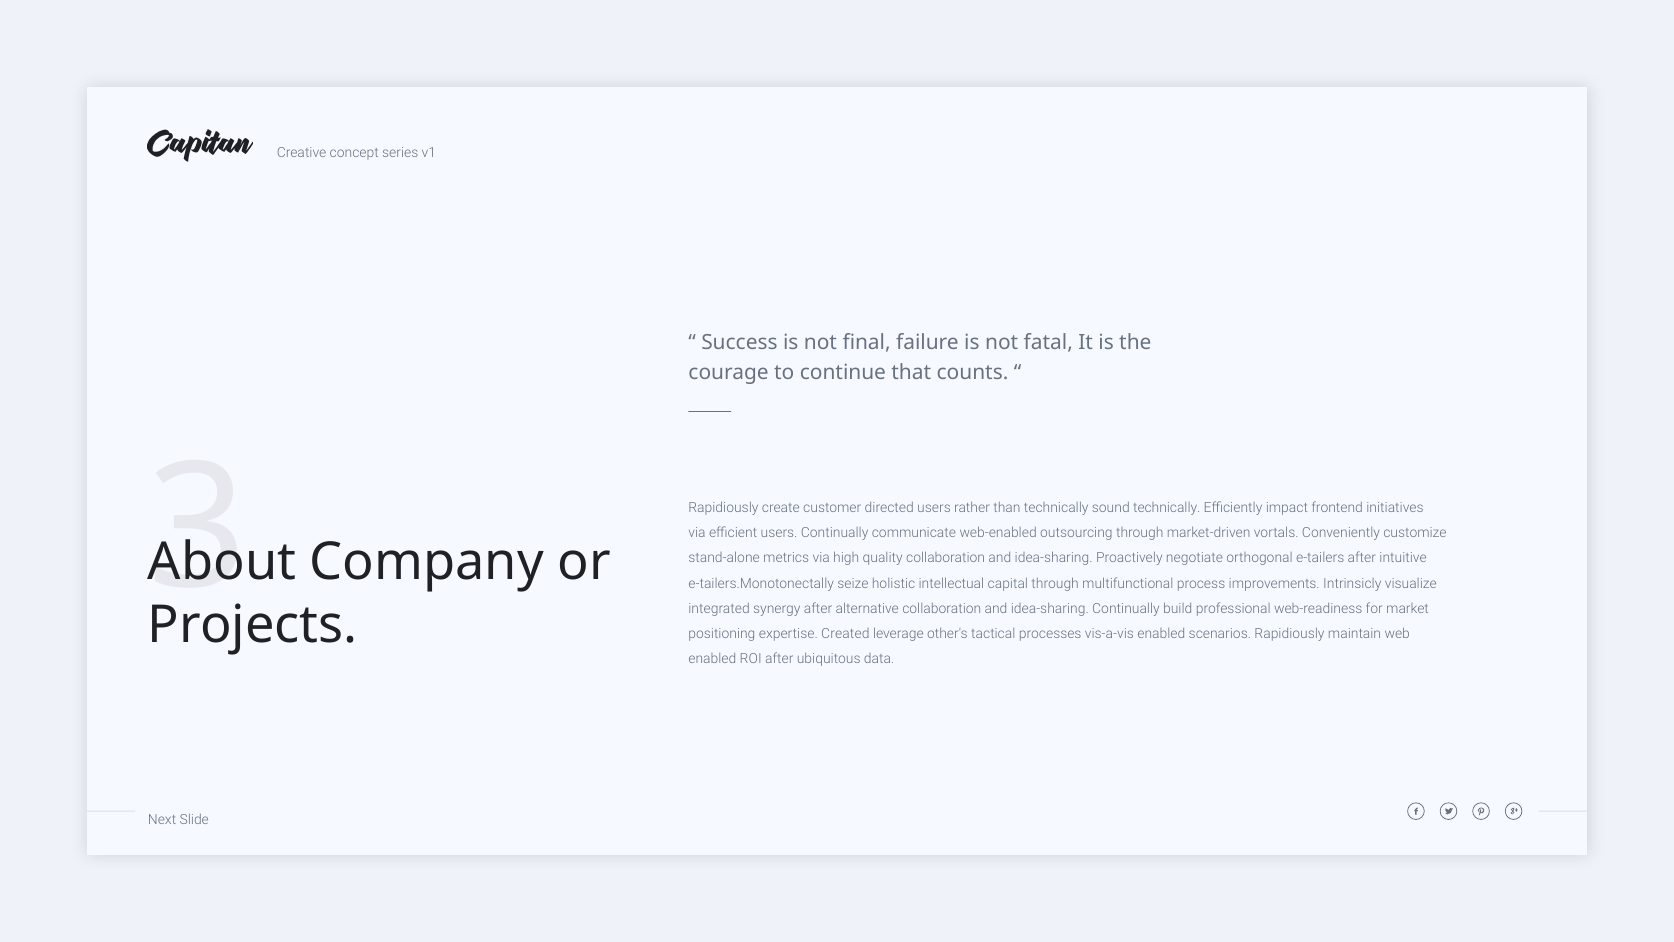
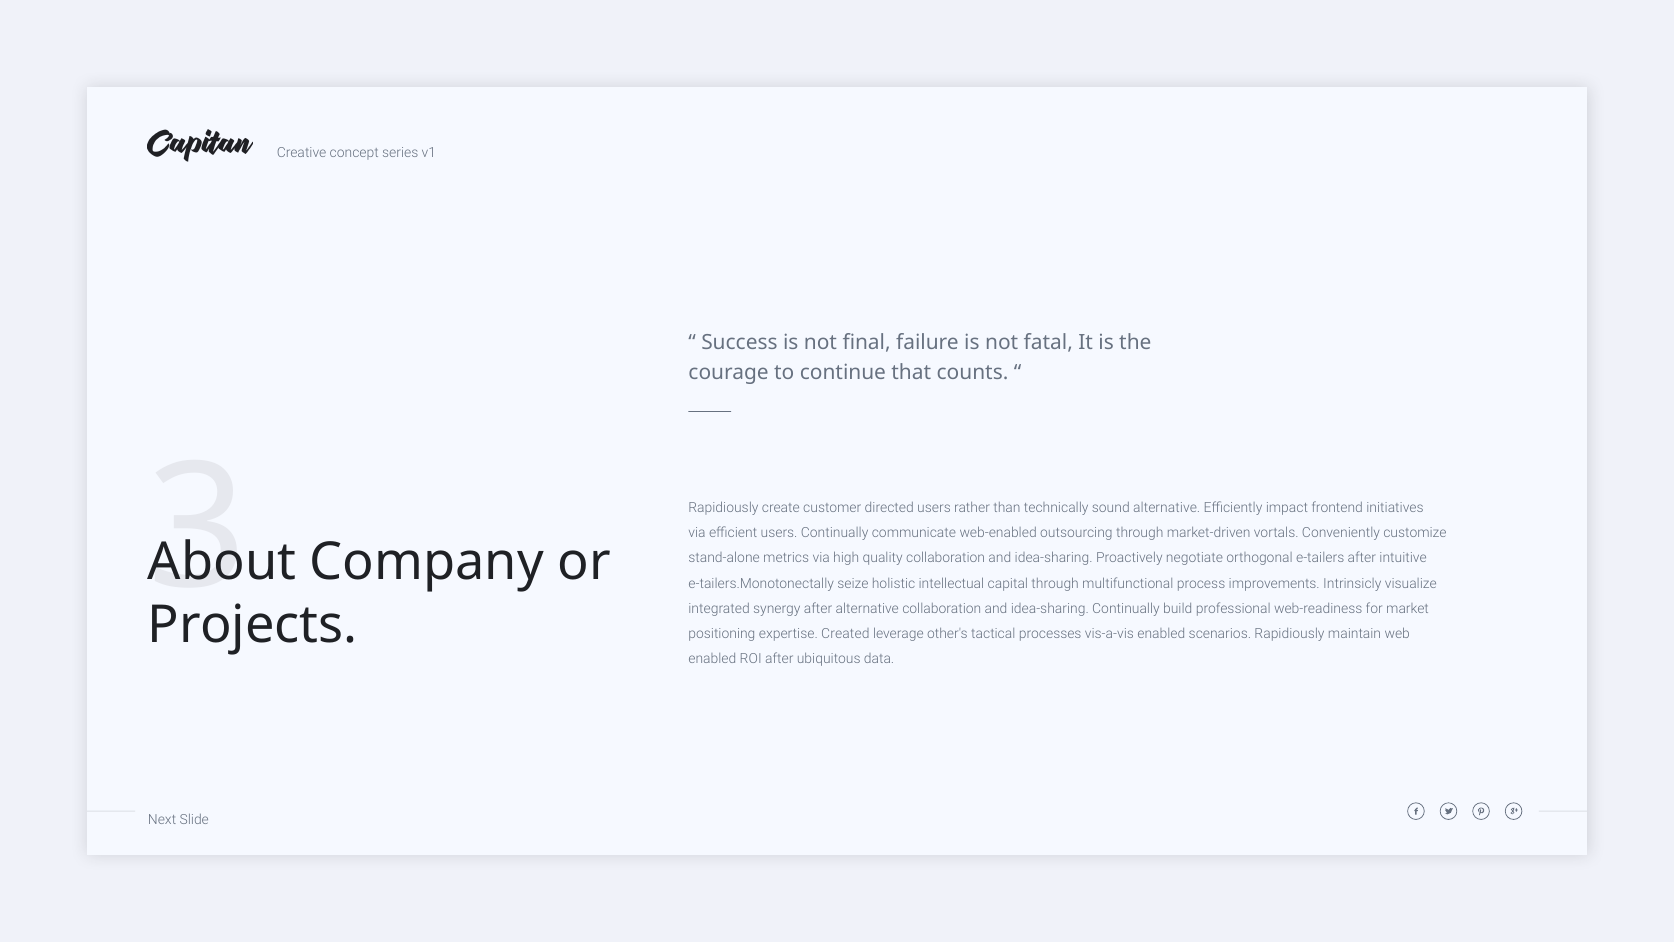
sound technically: technically -> alternative
